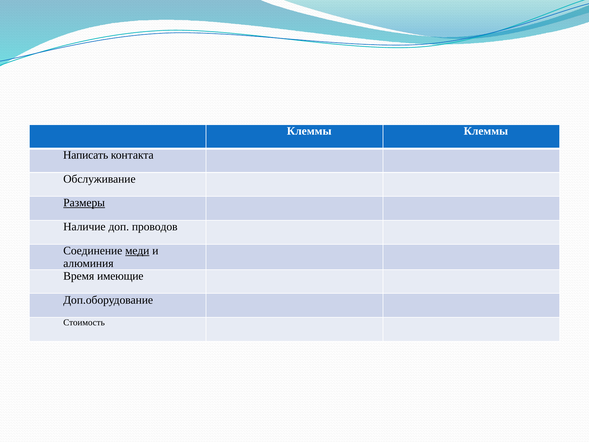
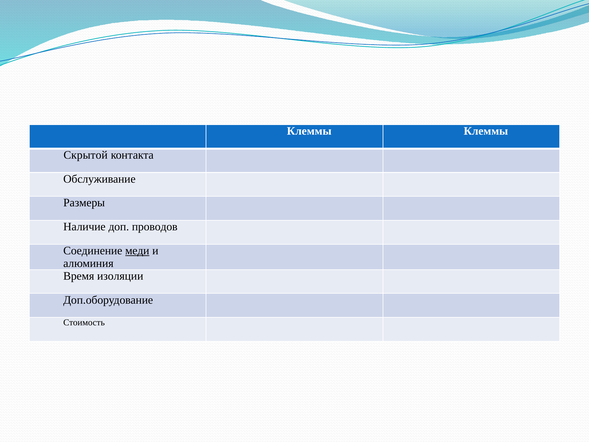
Написать: Написать -> Скрытой
Размеры underline: present -> none
имеющие: имеющие -> изоляции
